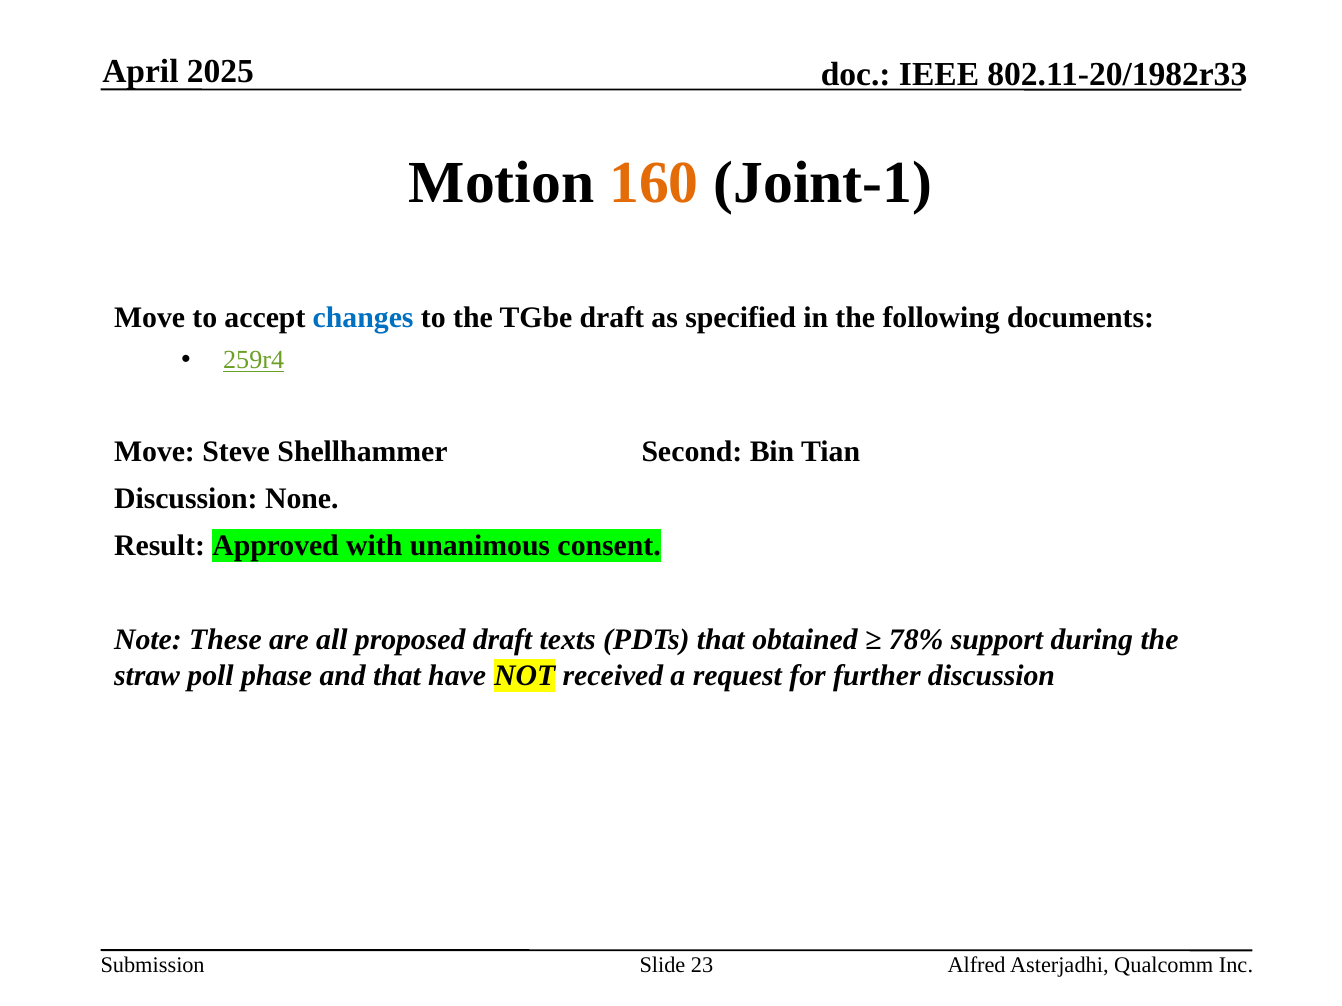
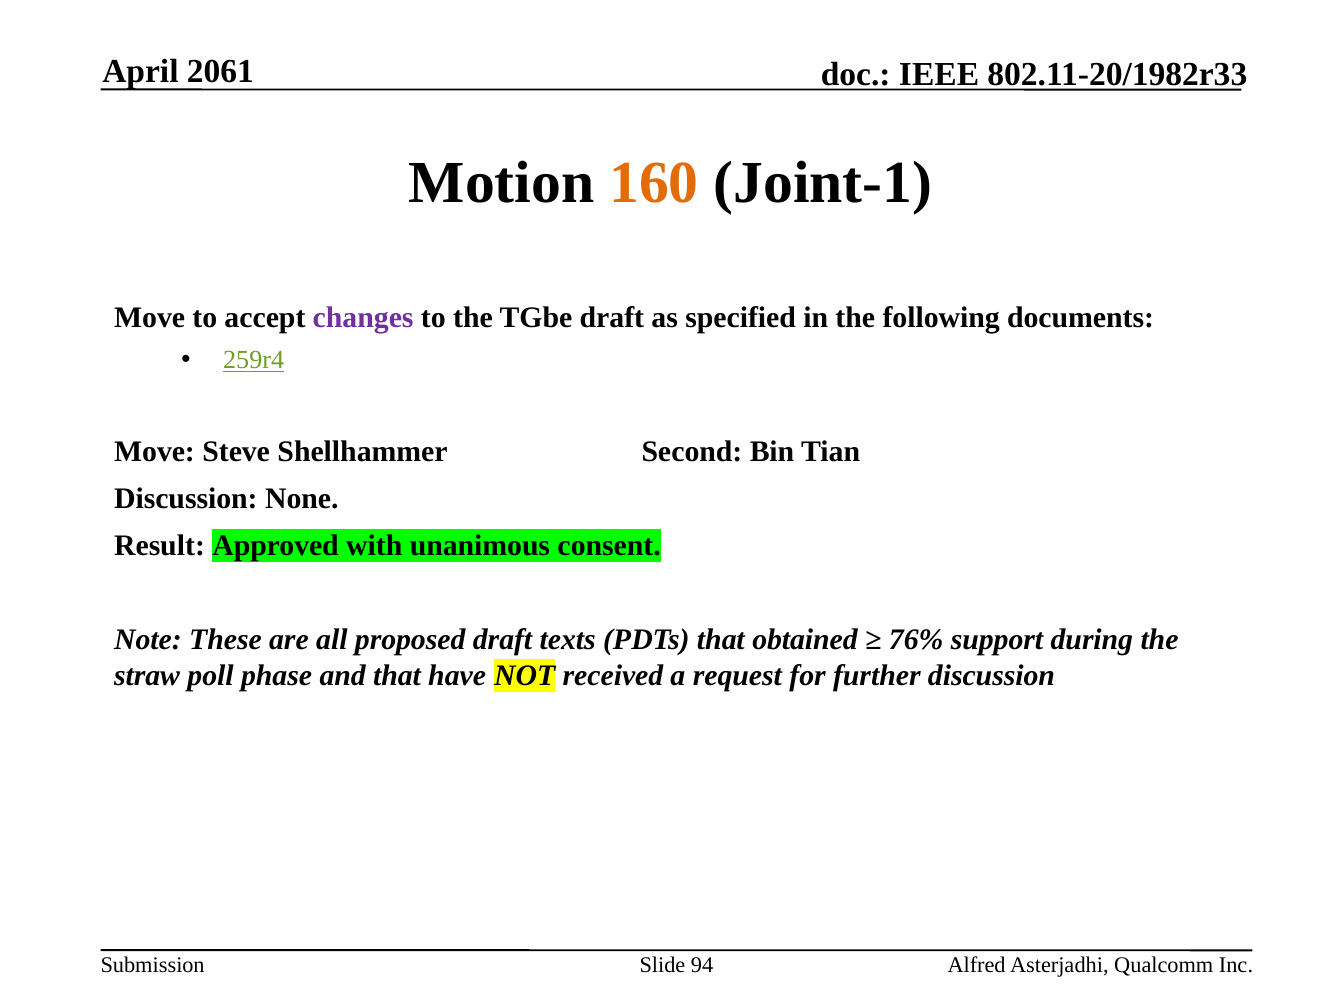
2025: 2025 -> 2061
changes colour: blue -> purple
78%: 78% -> 76%
23: 23 -> 94
